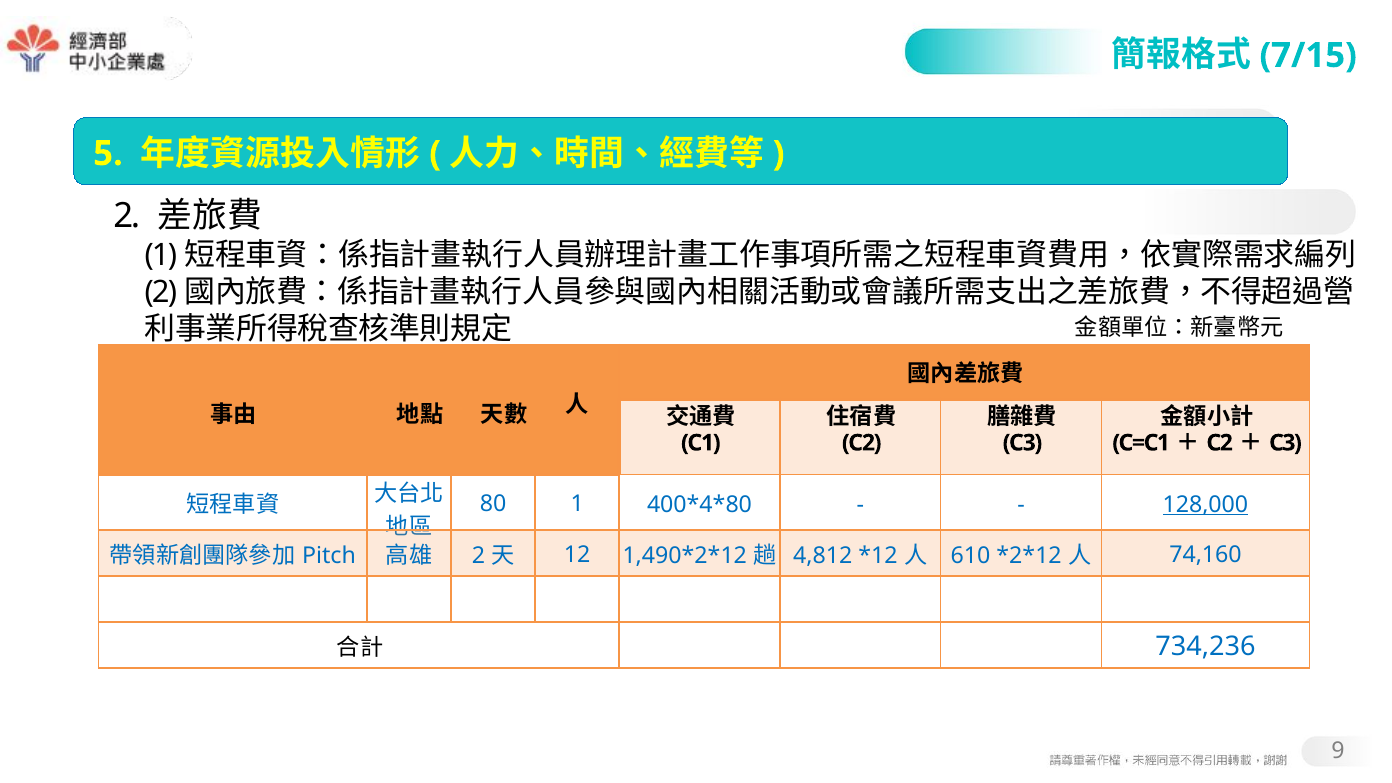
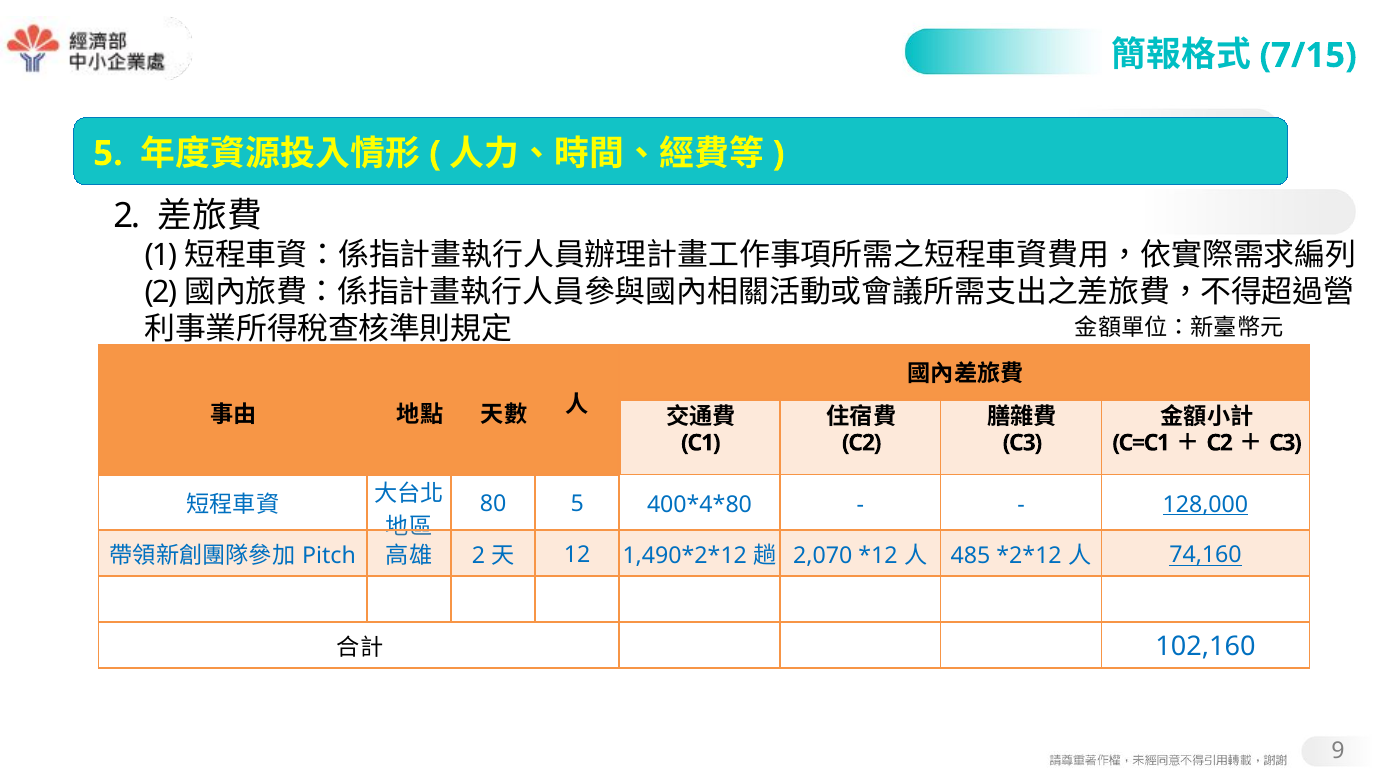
80 1: 1 -> 5
4,812: 4,812 -> 2,070
610: 610 -> 485
74,160 underline: none -> present
734,236: 734,236 -> 102,160
